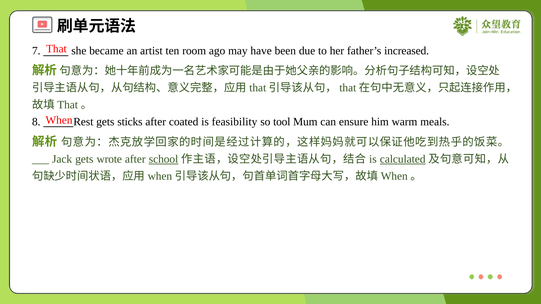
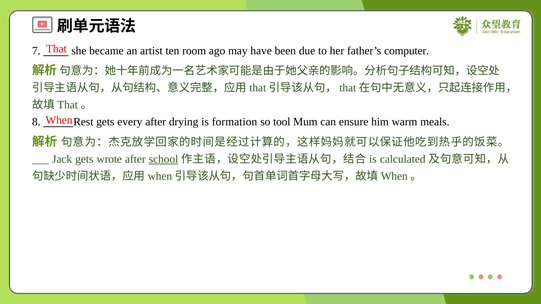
increased: increased -> computer
sticks: sticks -> every
coated: coated -> drying
feasibility: feasibility -> formation
calculated underline: present -> none
